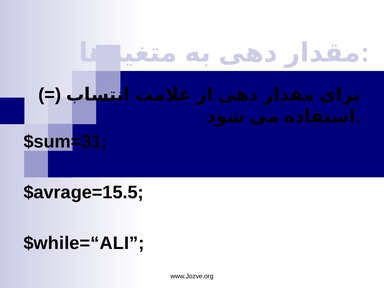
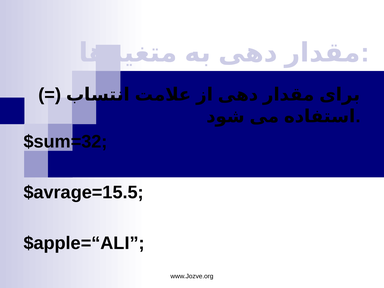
$sum=31: $sum=31 -> $sum=32
$while=“ALI: $while=“ALI -> $apple=“ALI
